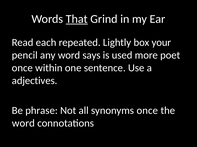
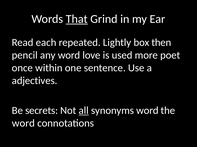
your: your -> then
says: says -> love
phrase: phrase -> secrets
all underline: none -> present
synonyms once: once -> word
